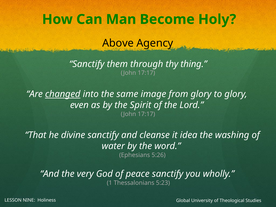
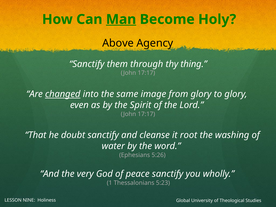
Man underline: none -> present
divine: divine -> doubt
idea: idea -> root
